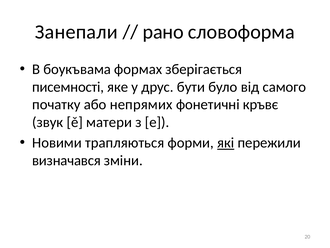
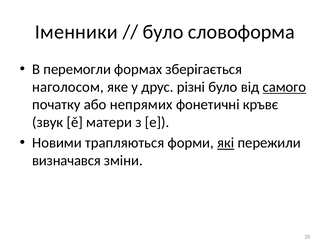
Занепали: Занепали -> Іменники
рано at (163, 32): рано -> було
боукъвама: боукъвама -> перемогли
писемності: писемності -> наголосом
бути: бути -> різні
самого underline: none -> present
